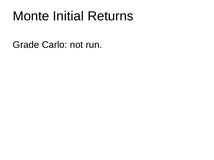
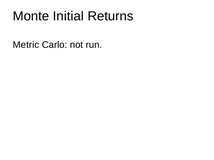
Grade: Grade -> Metric
